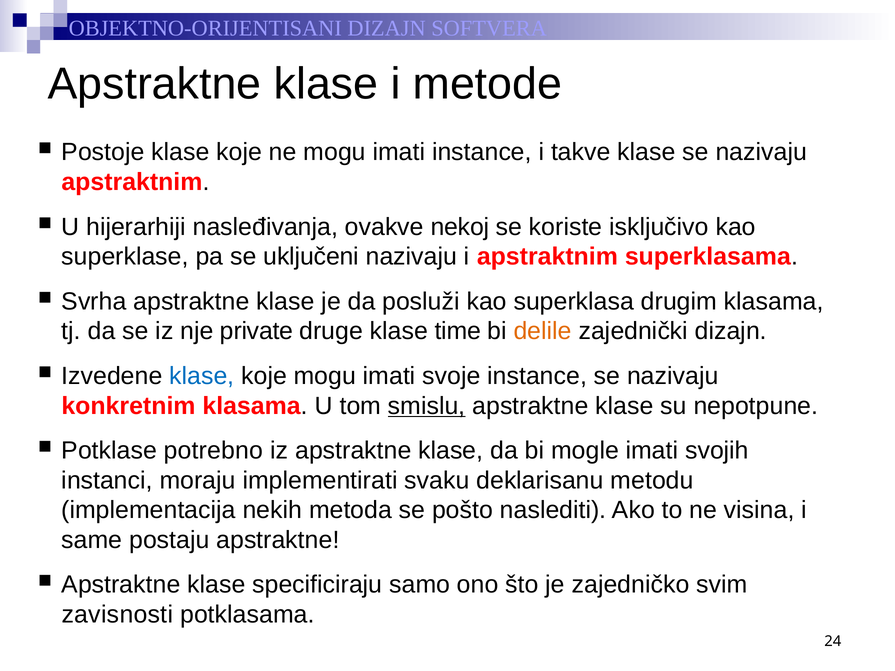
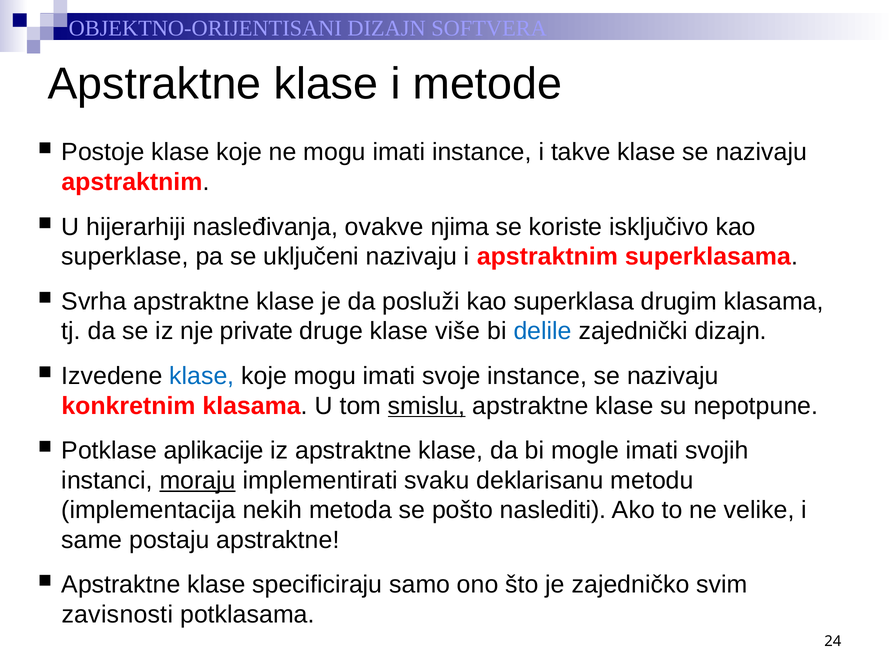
nekoj: nekoj -> njima
time: time -> više
delile colour: orange -> blue
potrebno: potrebno -> aplikacije
moraju underline: none -> present
visina: visina -> velike
